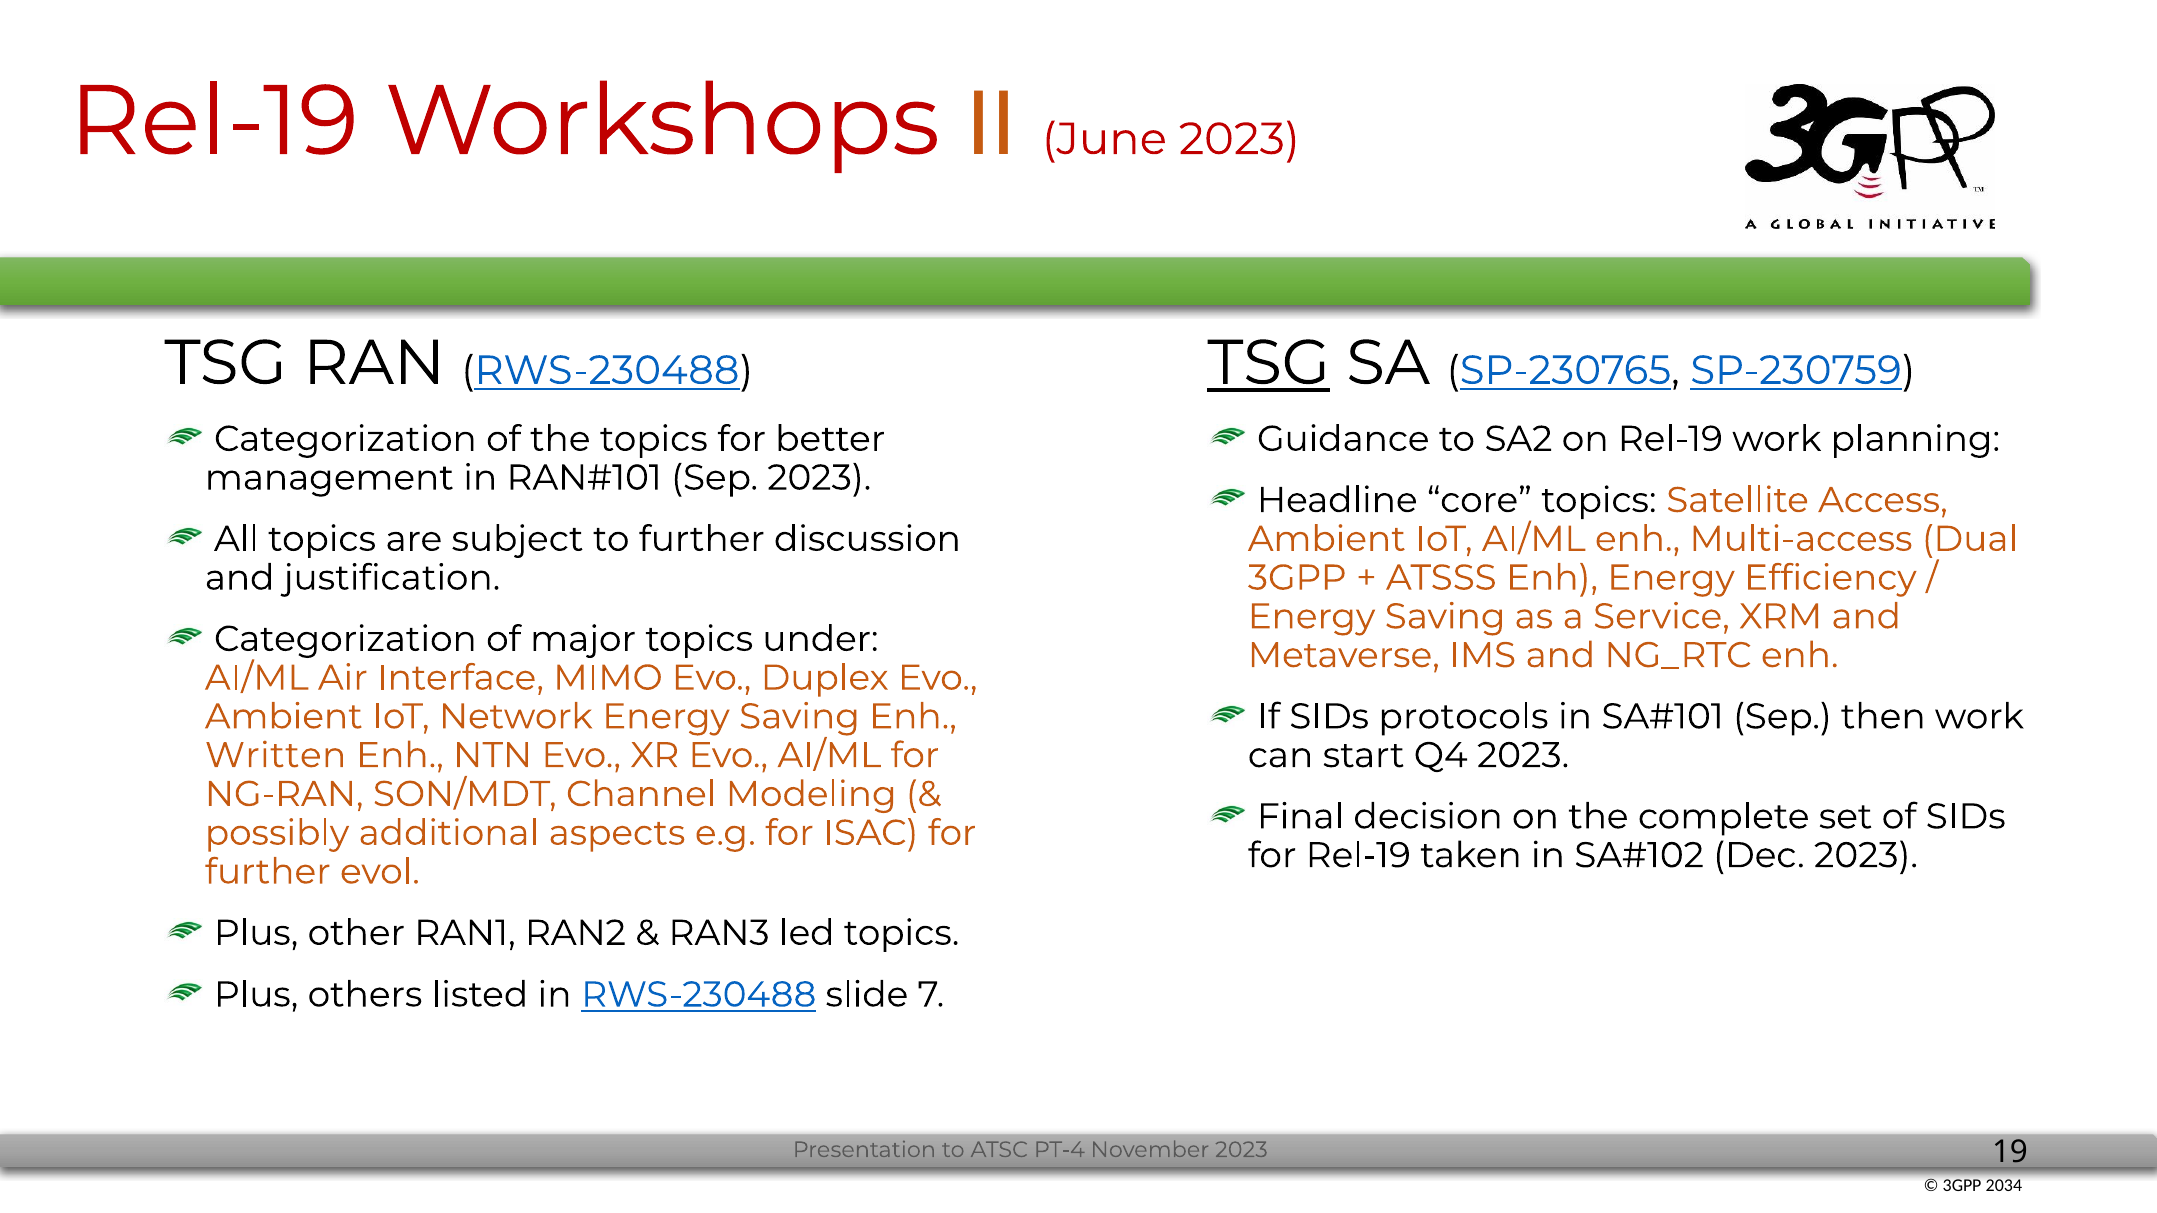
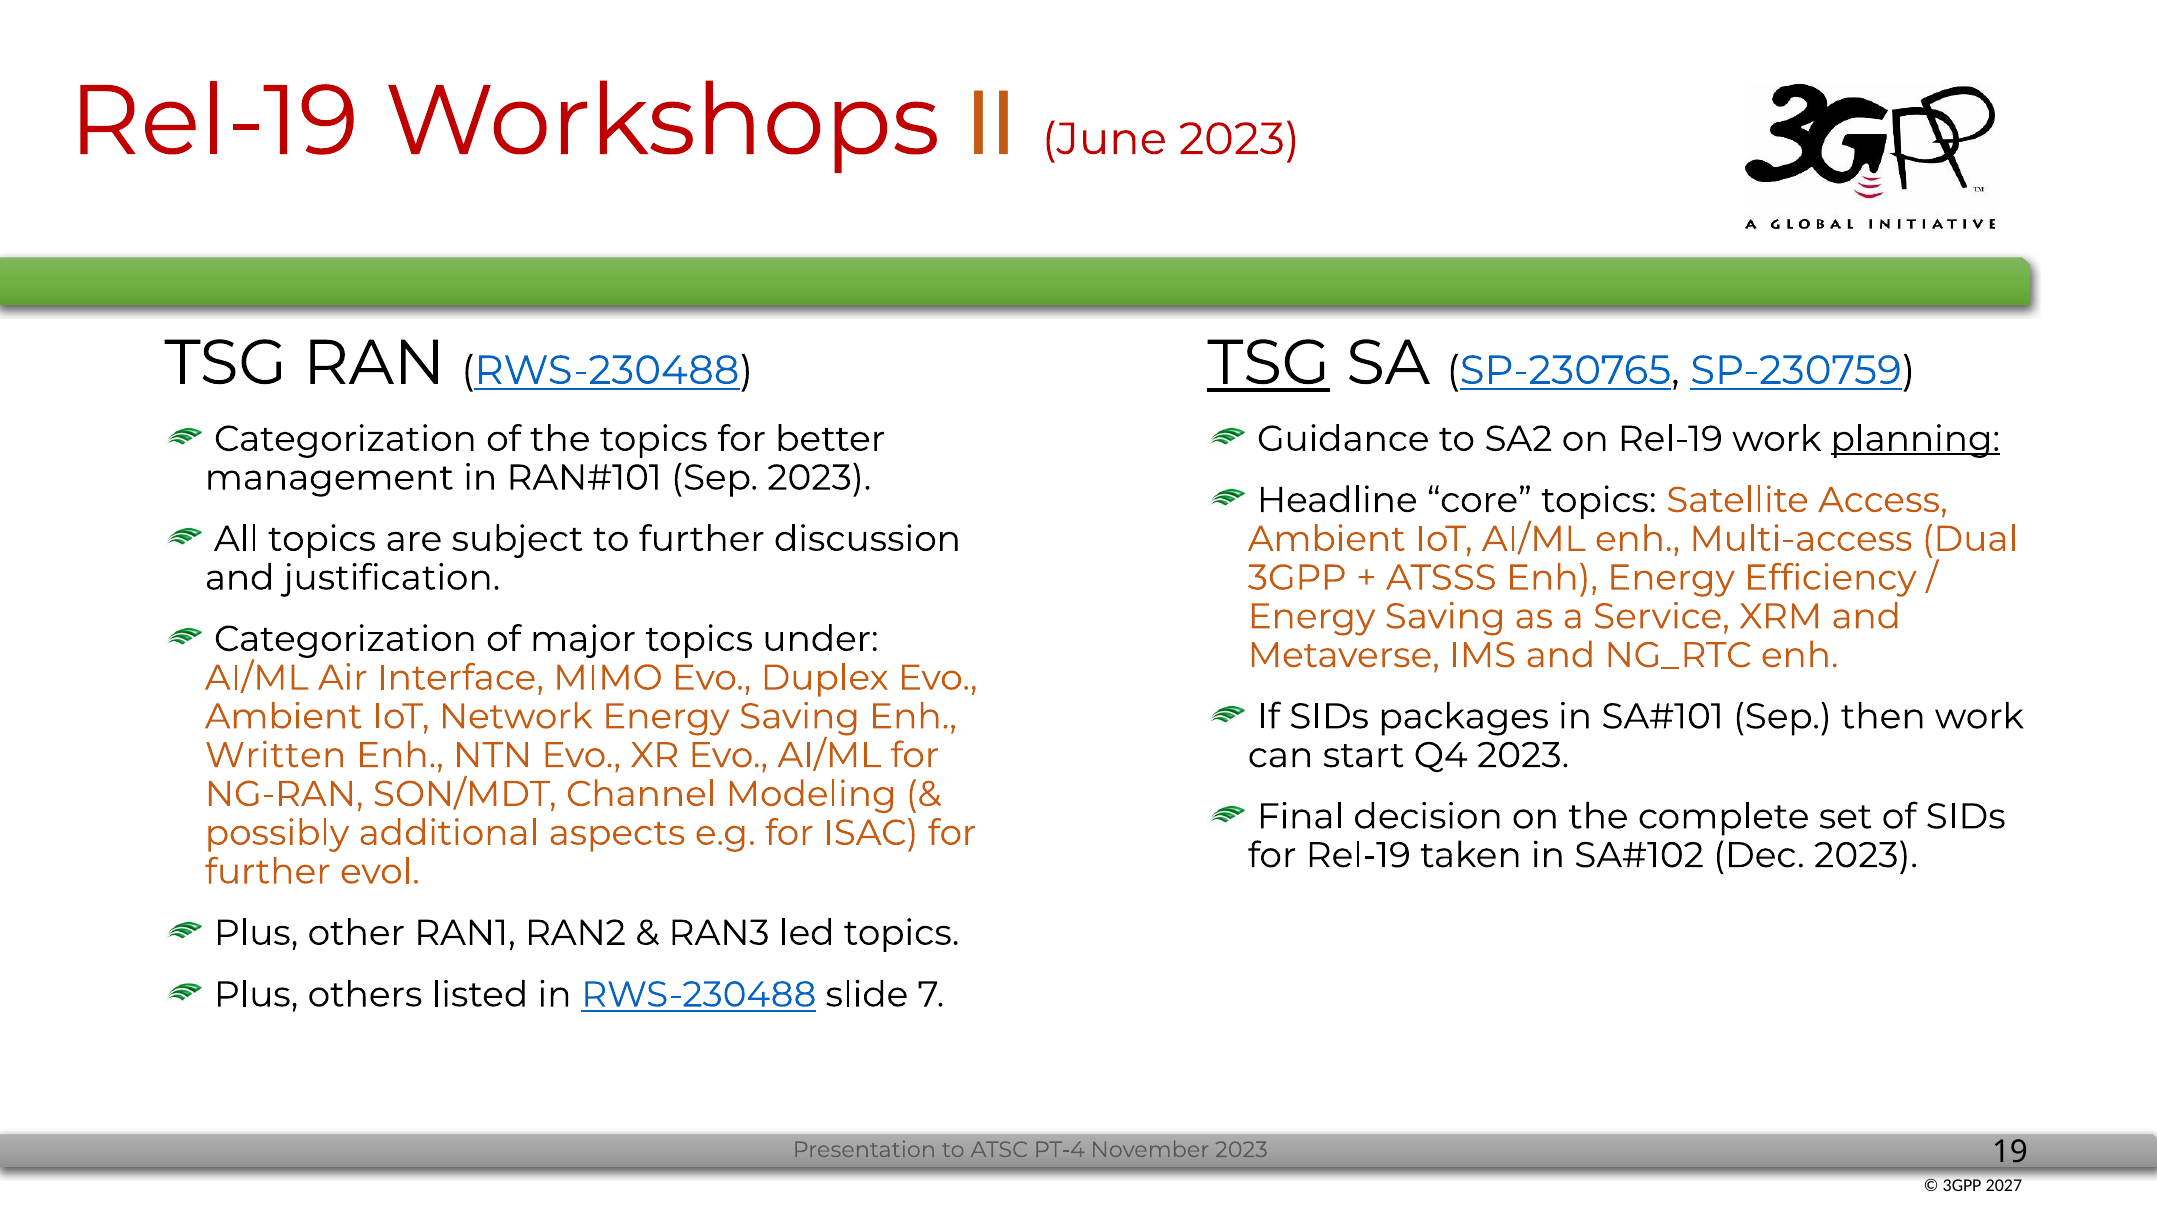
planning underline: none -> present
protocols: protocols -> packages
2034: 2034 -> 2027
